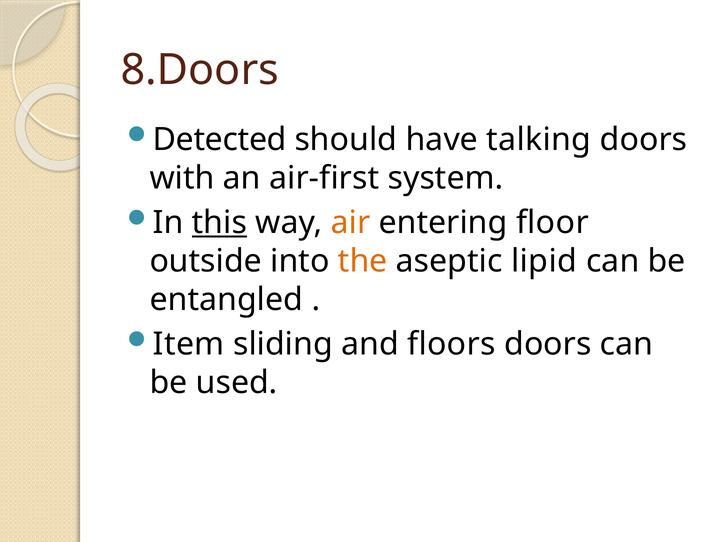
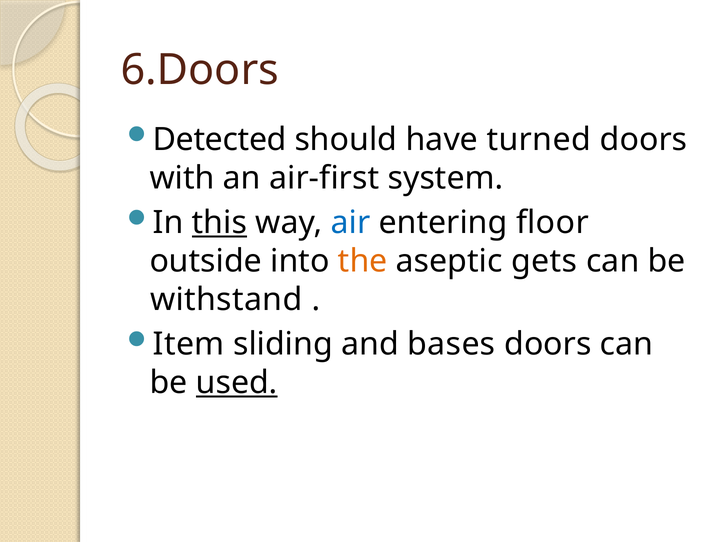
8.Doors: 8.Doors -> 6.Doors
talking: talking -> turned
air colour: orange -> blue
lipid: lipid -> gets
entangled: entangled -> withstand
floors: floors -> bases
used underline: none -> present
